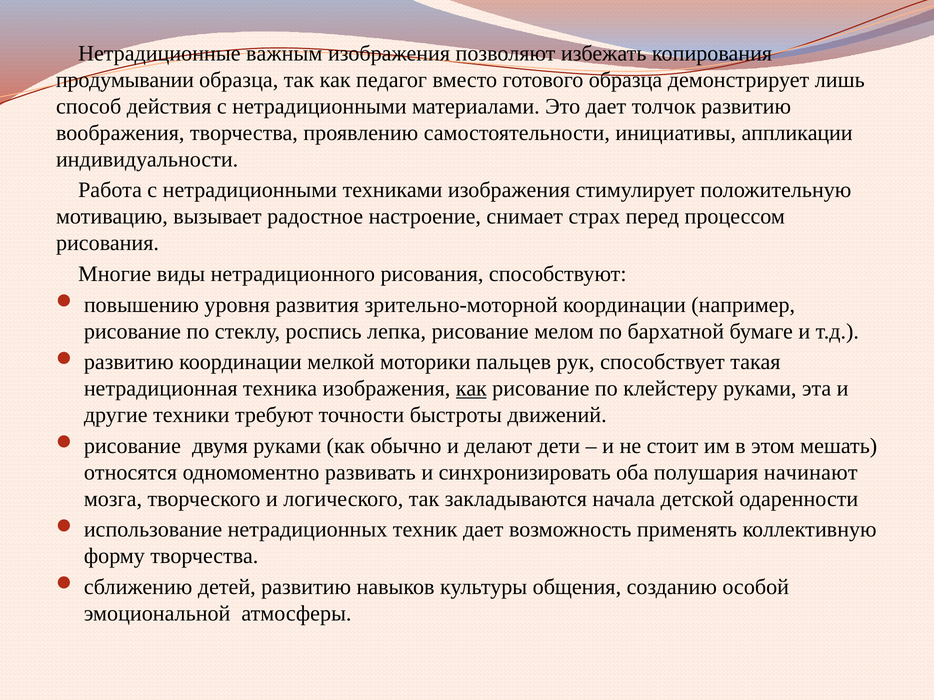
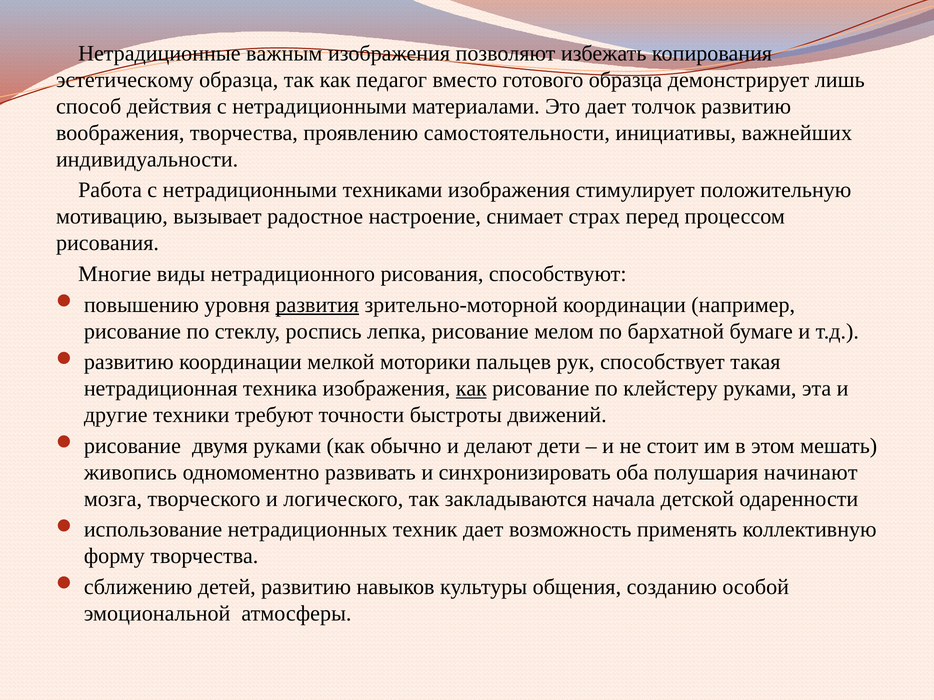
продумывании: продумывании -> эстетическому
аппликации: аппликации -> важнейших
развития underline: none -> present
относятся: относятся -> живопись
